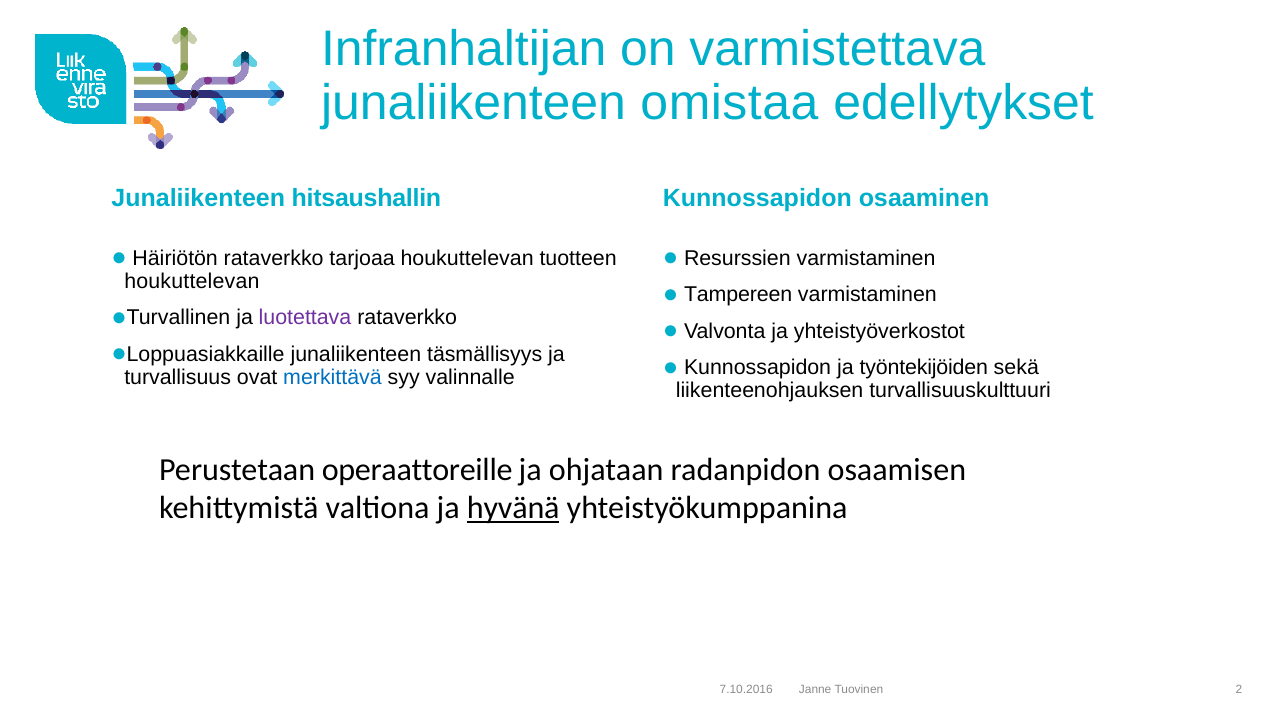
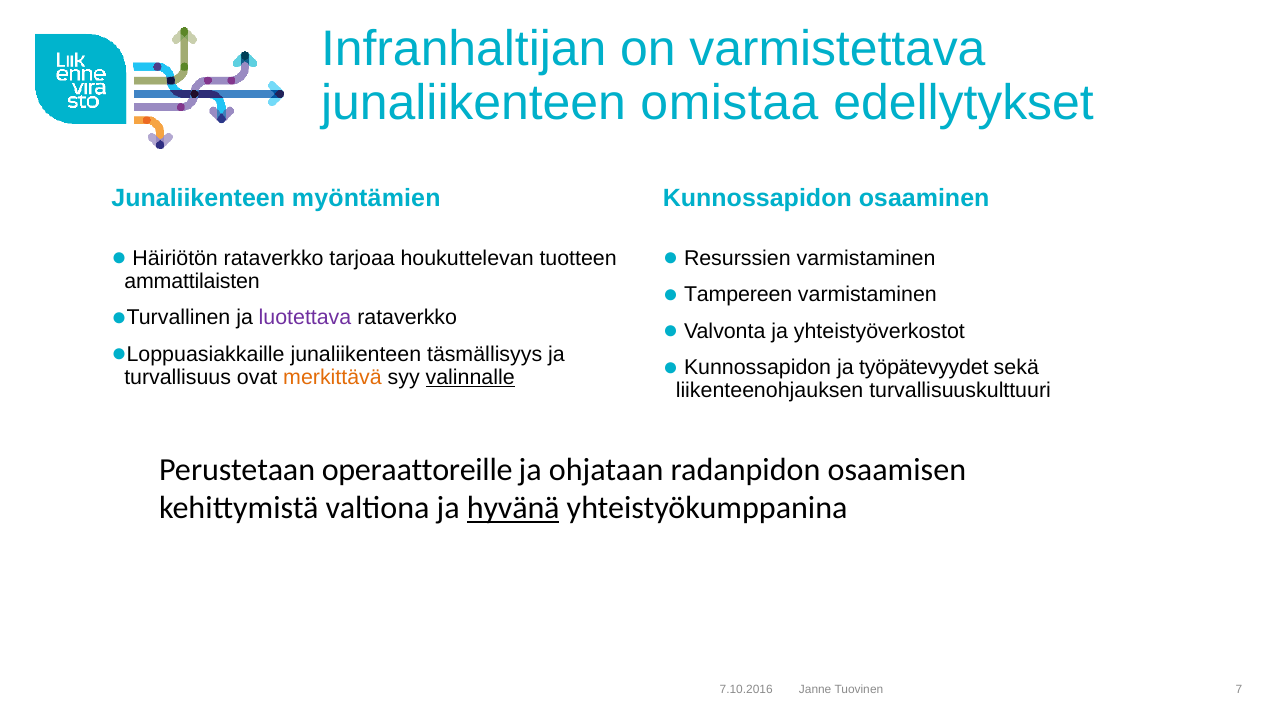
hitsaushallin: hitsaushallin -> myöntämien
houkuttelevan at (192, 281): houkuttelevan -> ammattilaisten
työntekijöiden: työntekijöiden -> työpätevyydet
merkittävä colour: blue -> orange
valinnalle underline: none -> present
2: 2 -> 7
